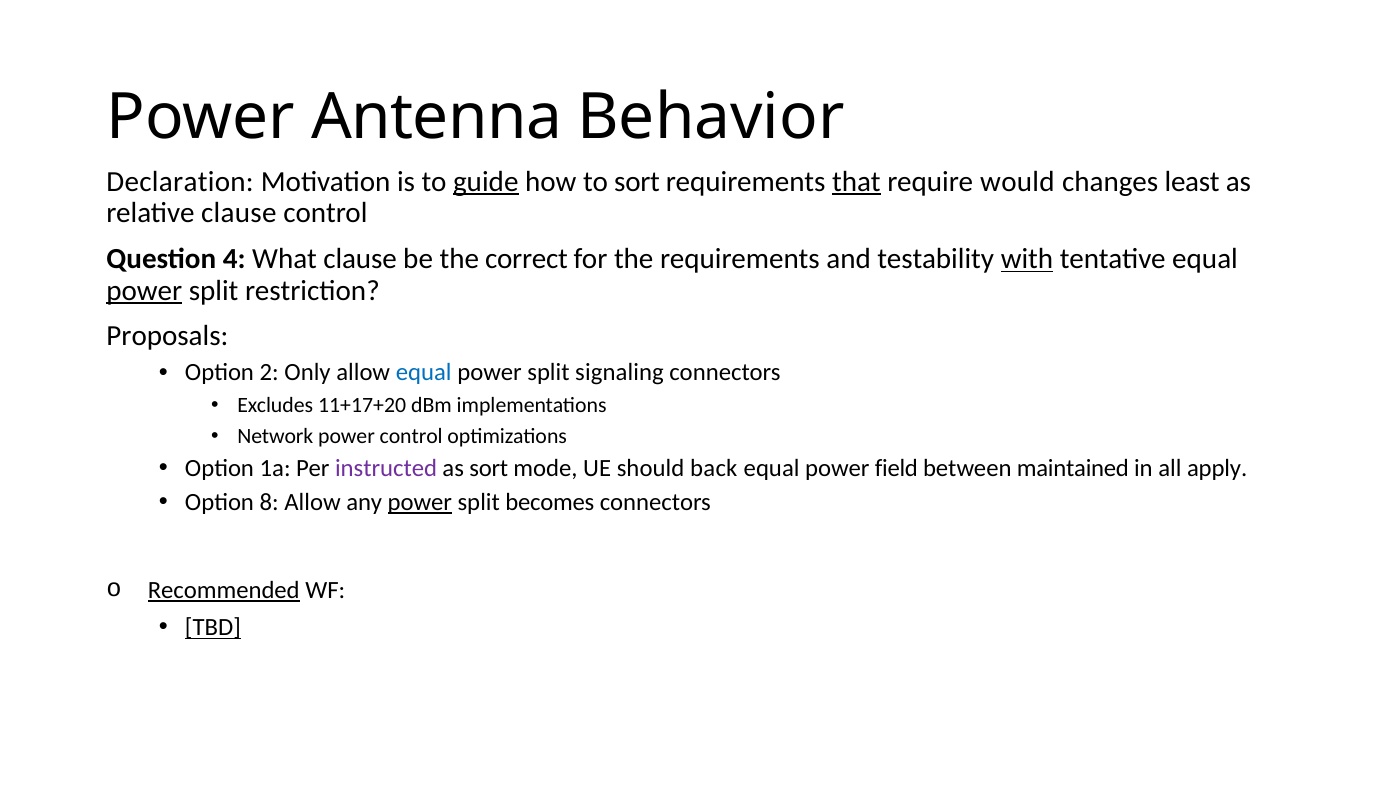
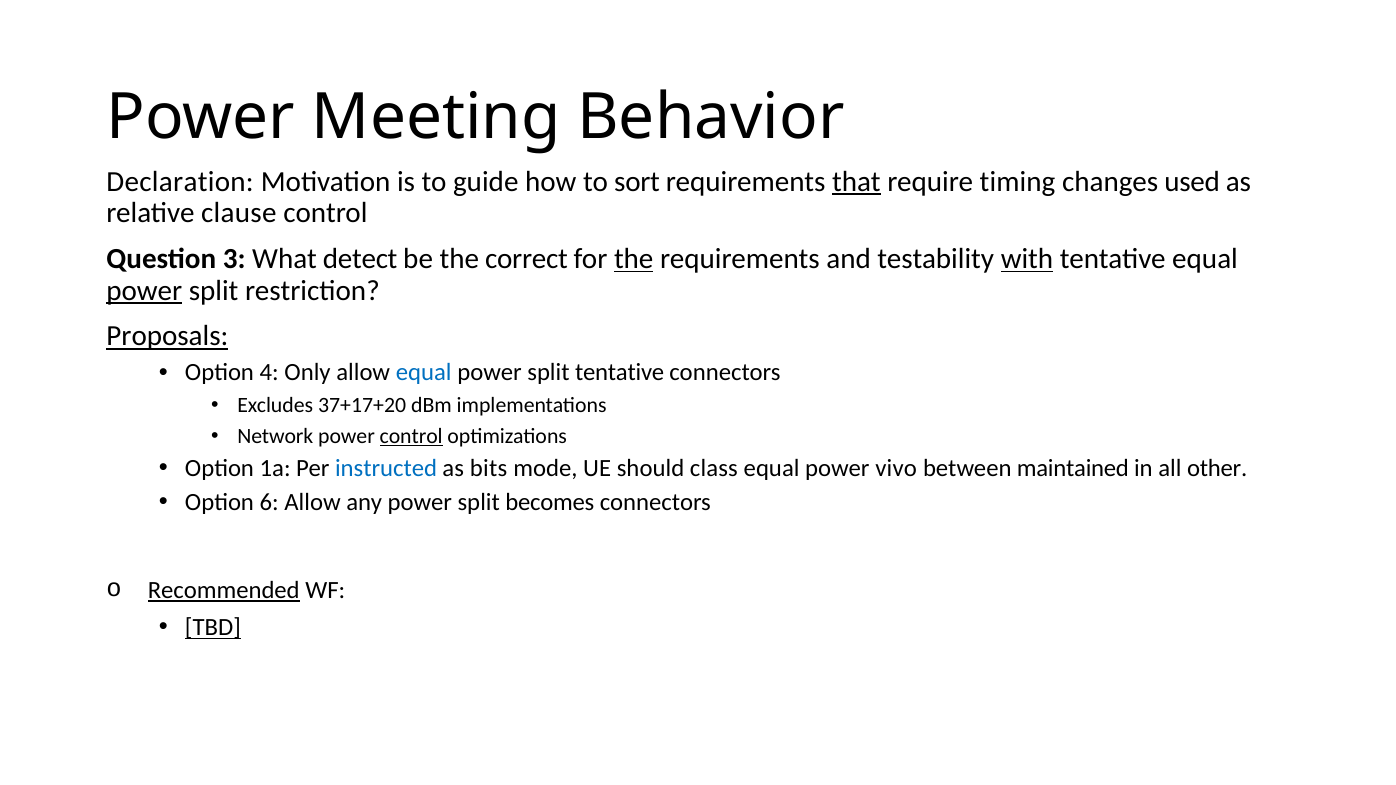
Antenna: Antenna -> Meeting
guide underline: present -> none
would: would -> timing
least: least -> used
4: 4 -> 3
What clause: clause -> detect
the at (634, 259) underline: none -> present
Proposals underline: none -> present
2: 2 -> 4
split signaling: signaling -> tentative
11+17+20: 11+17+20 -> 37+17+20
control at (411, 436) underline: none -> present
instructed colour: purple -> blue
as sort: sort -> bits
back: back -> class
field: field -> vivo
apply: apply -> other
8: 8 -> 6
power at (420, 502) underline: present -> none
